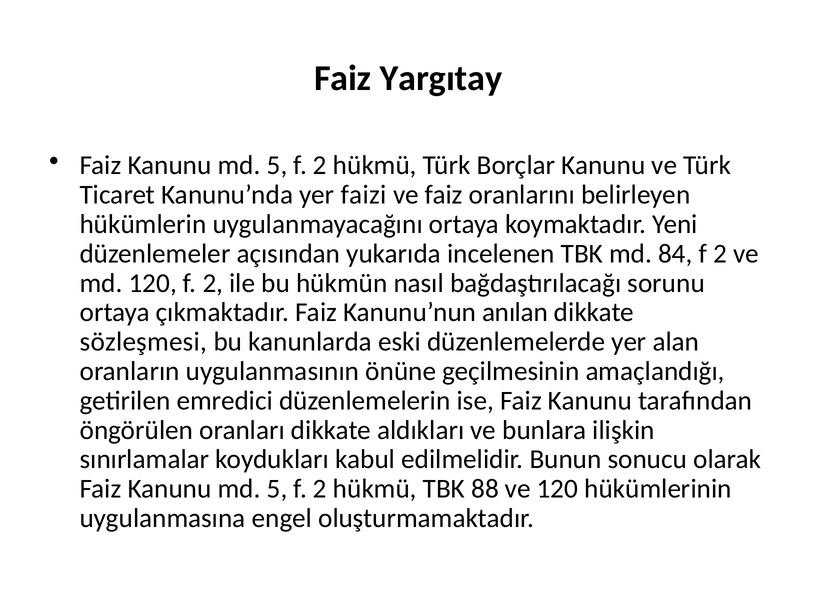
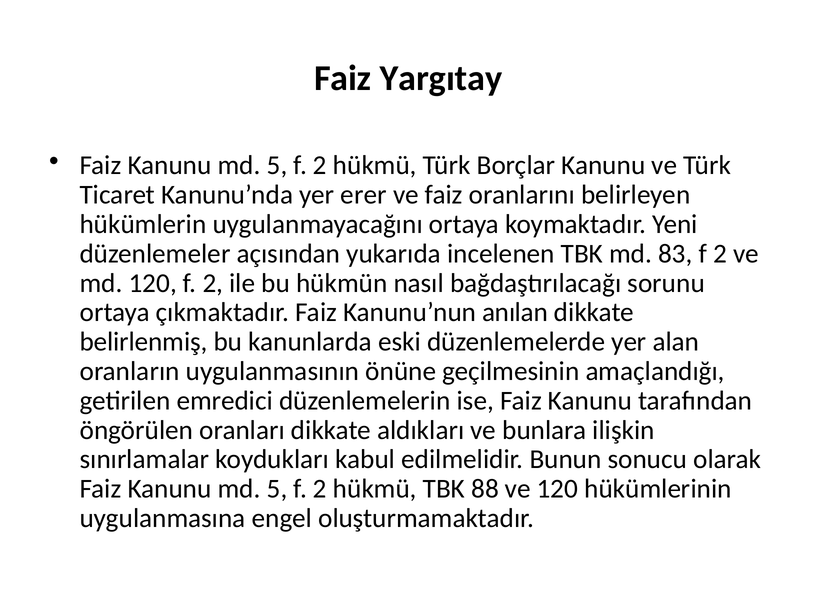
faizi: faizi -> erer
84: 84 -> 83
sözleşmesi: sözleşmesi -> belirlenmiş
